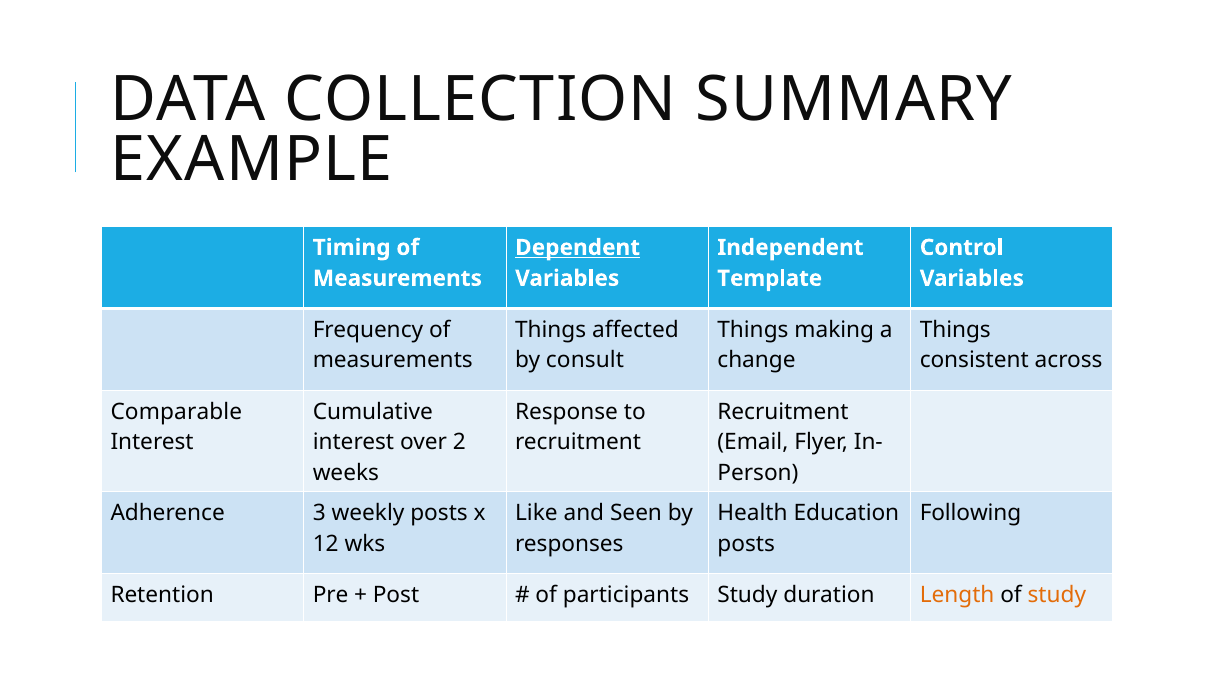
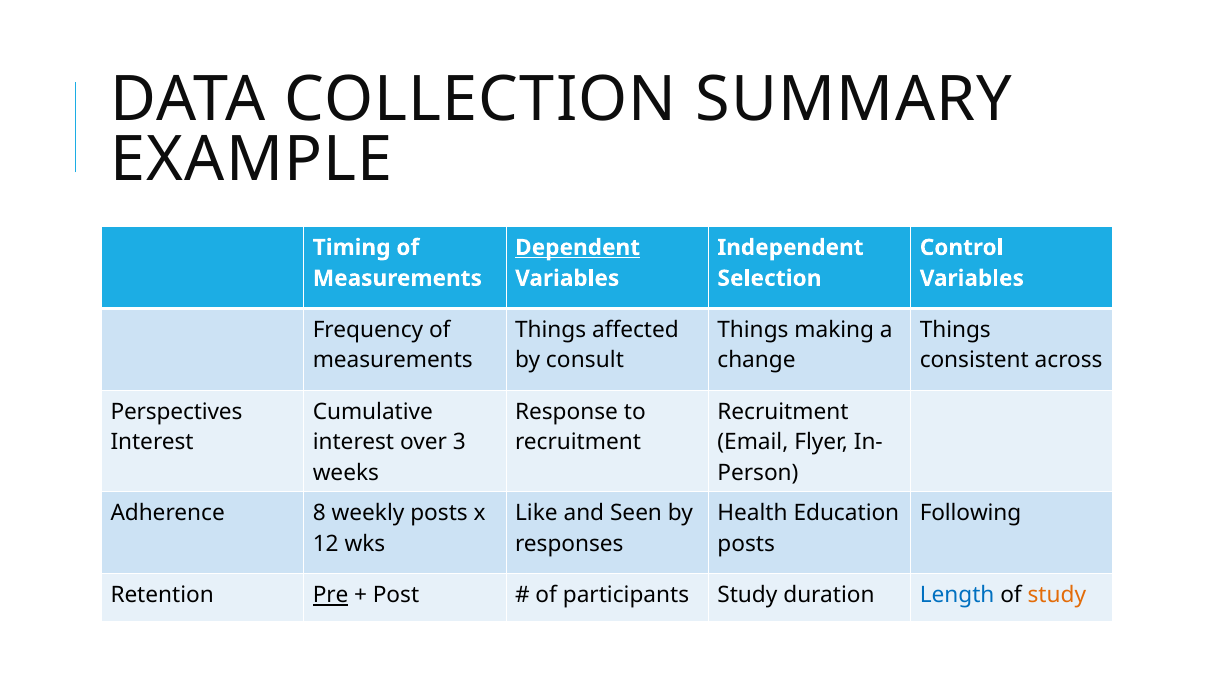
Template: Template -> Selection
Comparable: Comparable -> Perspectives
2: 2 -> 3
3: 3 -> 8
Pre underline: none -> present
Length colour: orange -> blue
